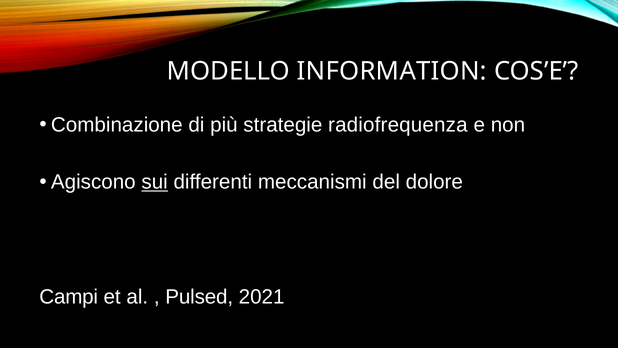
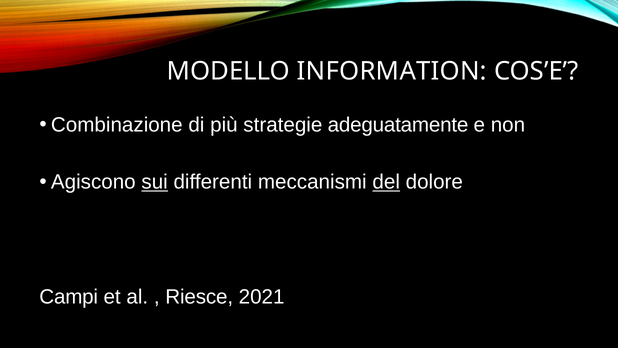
radiofrequenza: radiofrequenza -> adeguatamente
del underline: none -> present
Pulsed: Pulsed -> Riesce
